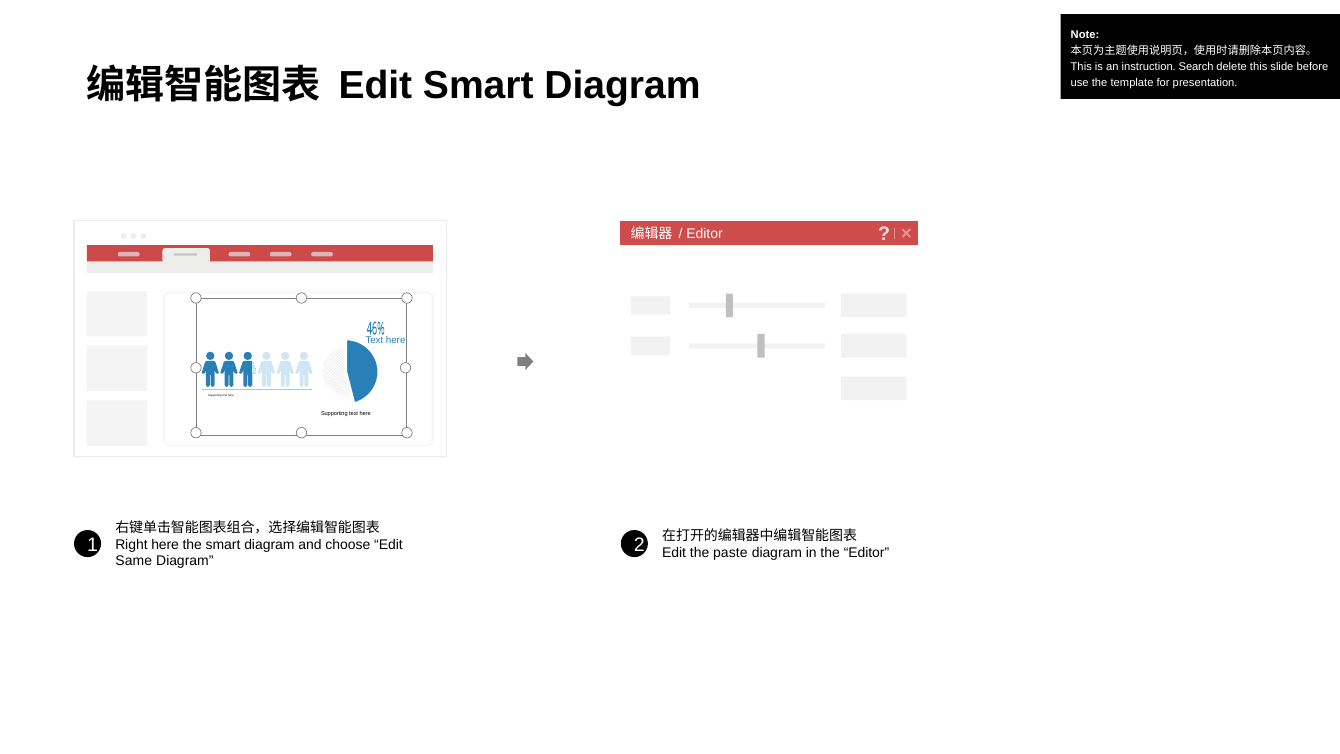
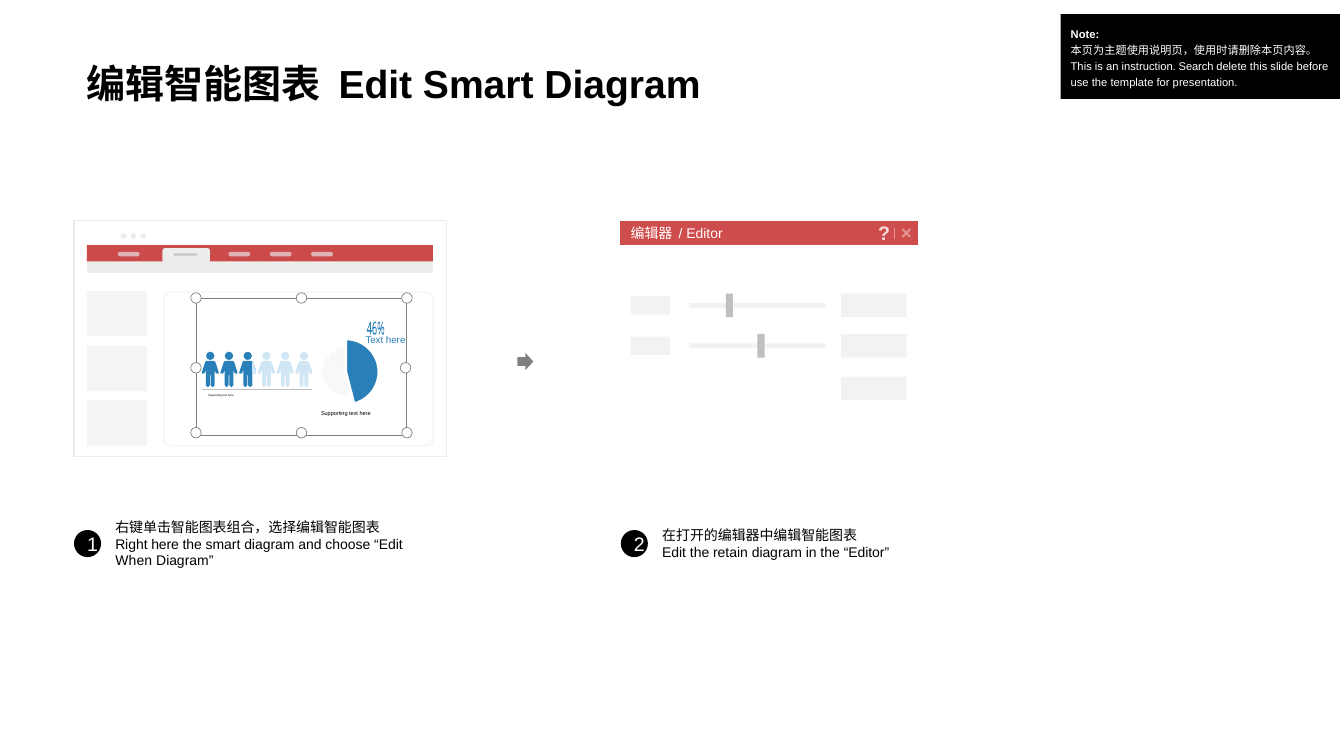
paste: paste -> retain
Same: Same -> When
